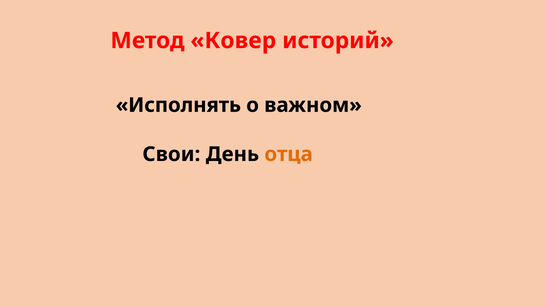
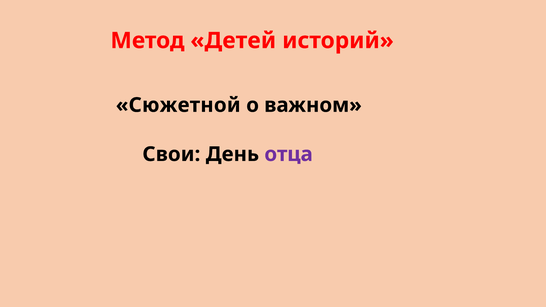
Ковер: Ковер -> Детей
Исполнять: Исполнять -> Сюжетной
отца colour: orange -> purple
